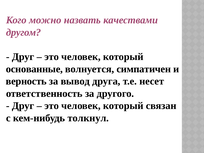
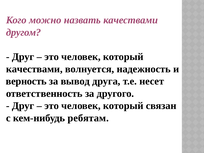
основанные at (34, 69): основанные -> качествами
симпатичен: симпатичен -> надежность
толкнул: толкнул -> ребятам
